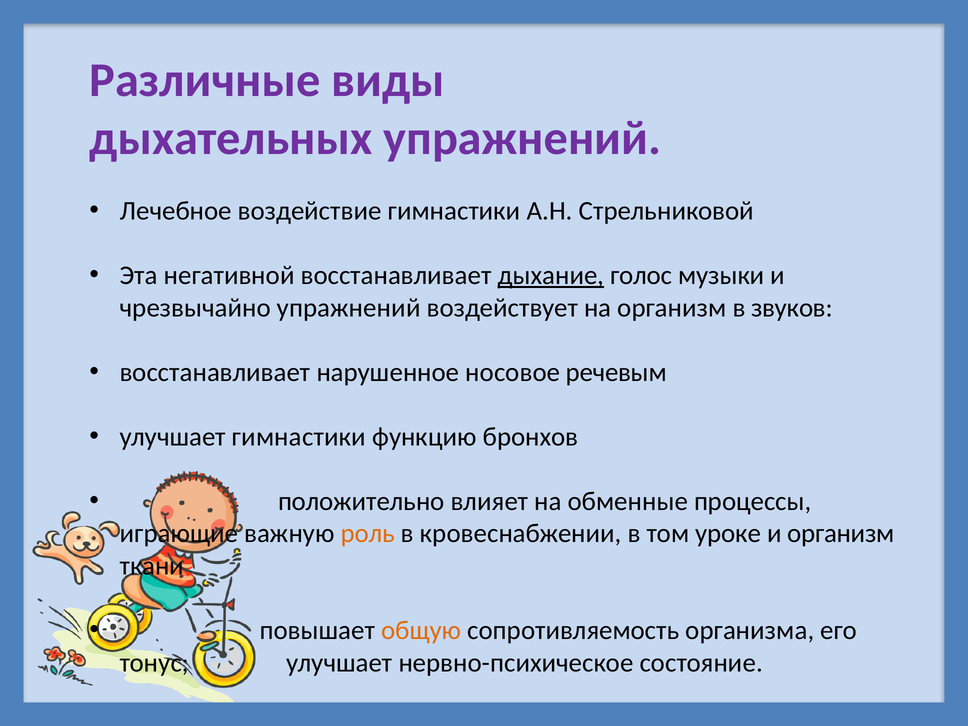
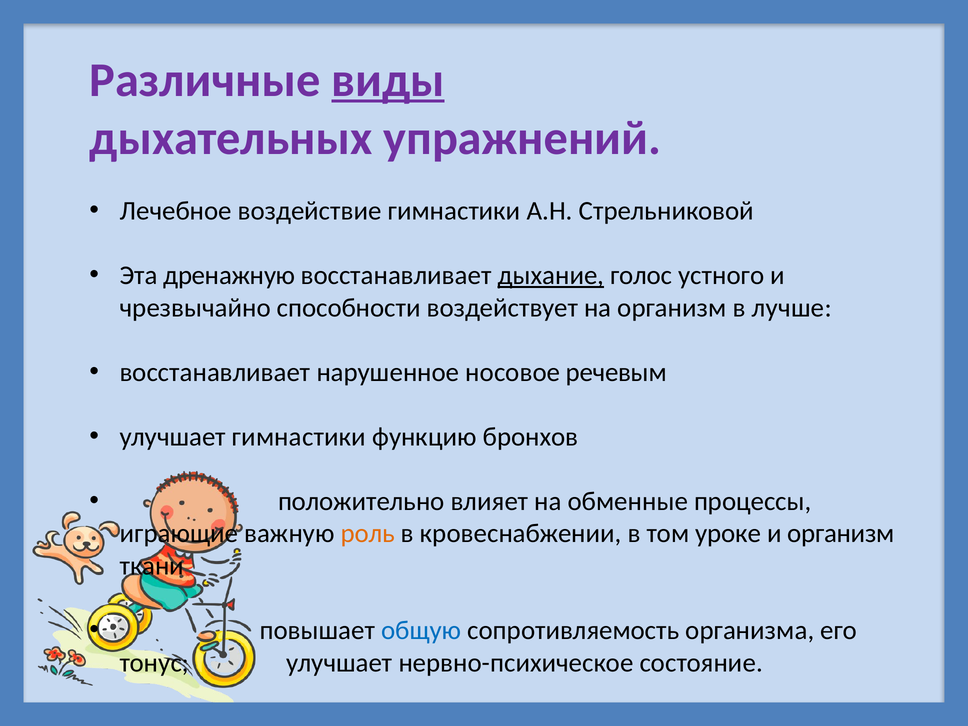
виды underline: none -> present
негативной: негативной -> дренажную
музыки: музыки -> устного
чрезвычайно упражнений: упражнений -> способности
звуков: звуков -> лучше
общую colour: orange -> blue
